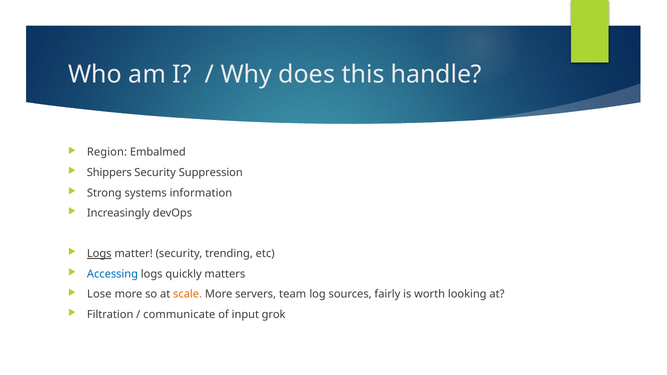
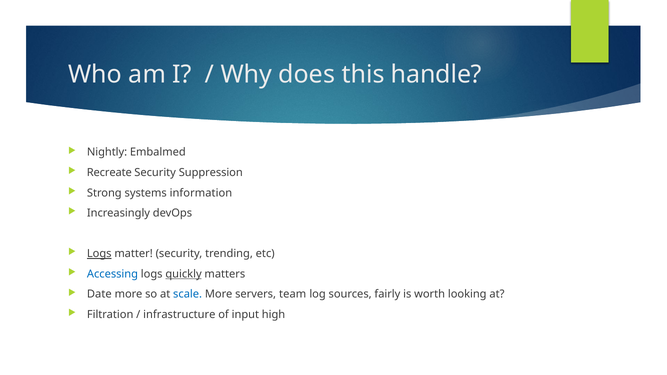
Region: Region -> Nightly
Shippers: Shippers -> Recreate
quickly underline: none -> present
Lose: Lose -> Date
scale colour: orange -> blue
communicate: communicate -> infrastructure
grok: grok -> high
